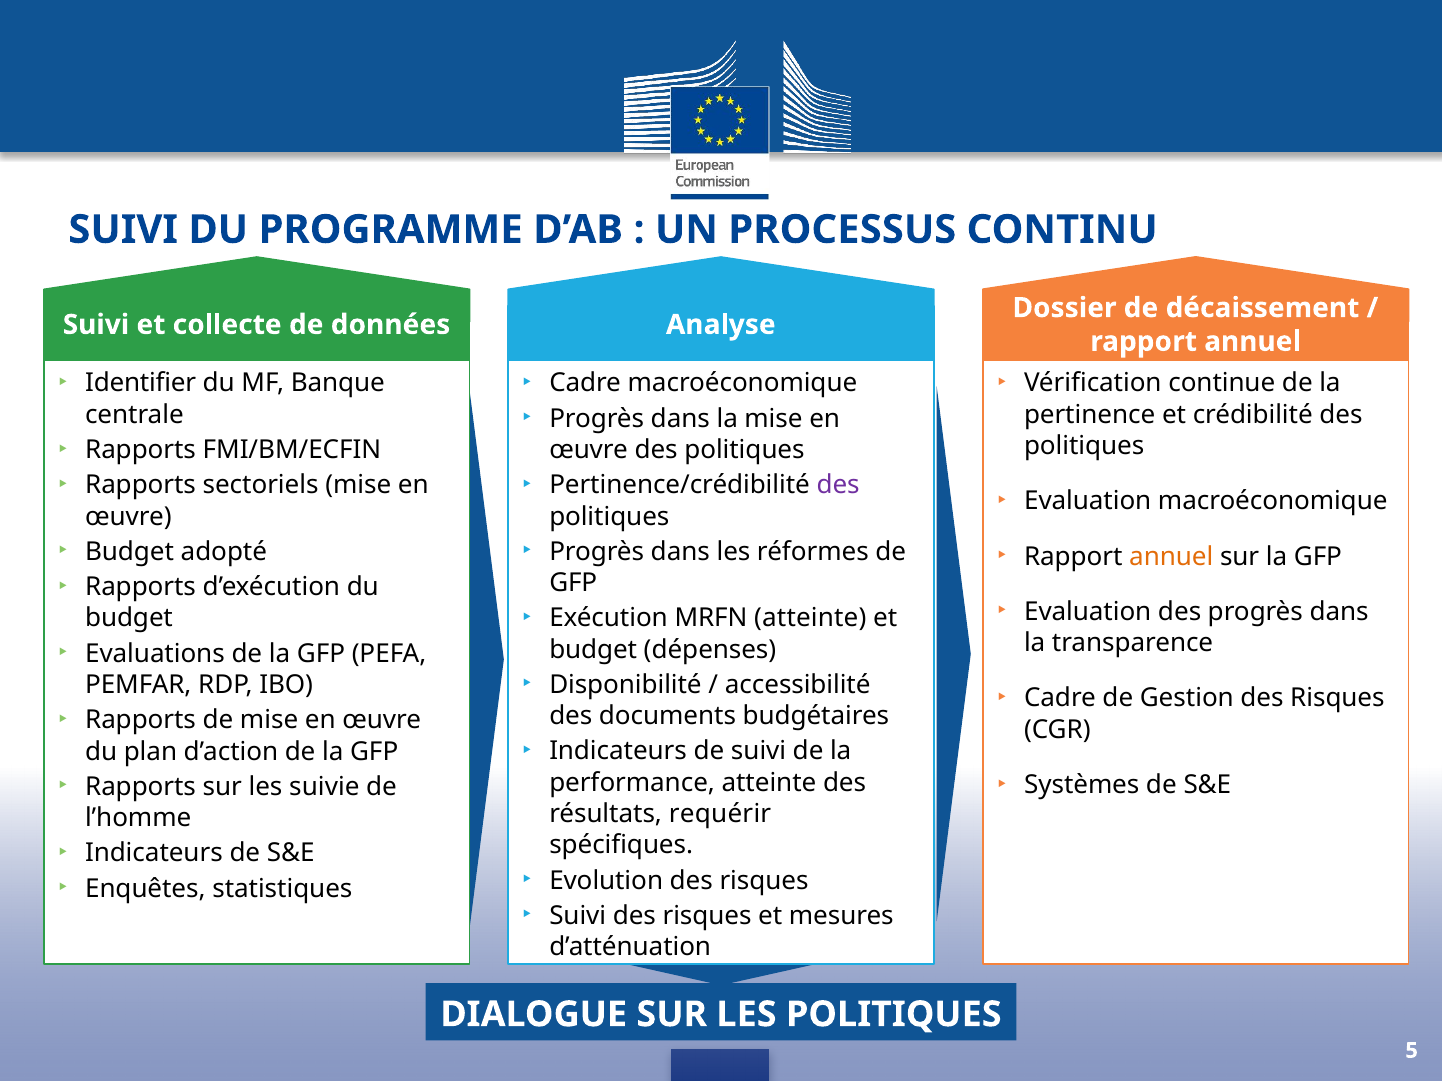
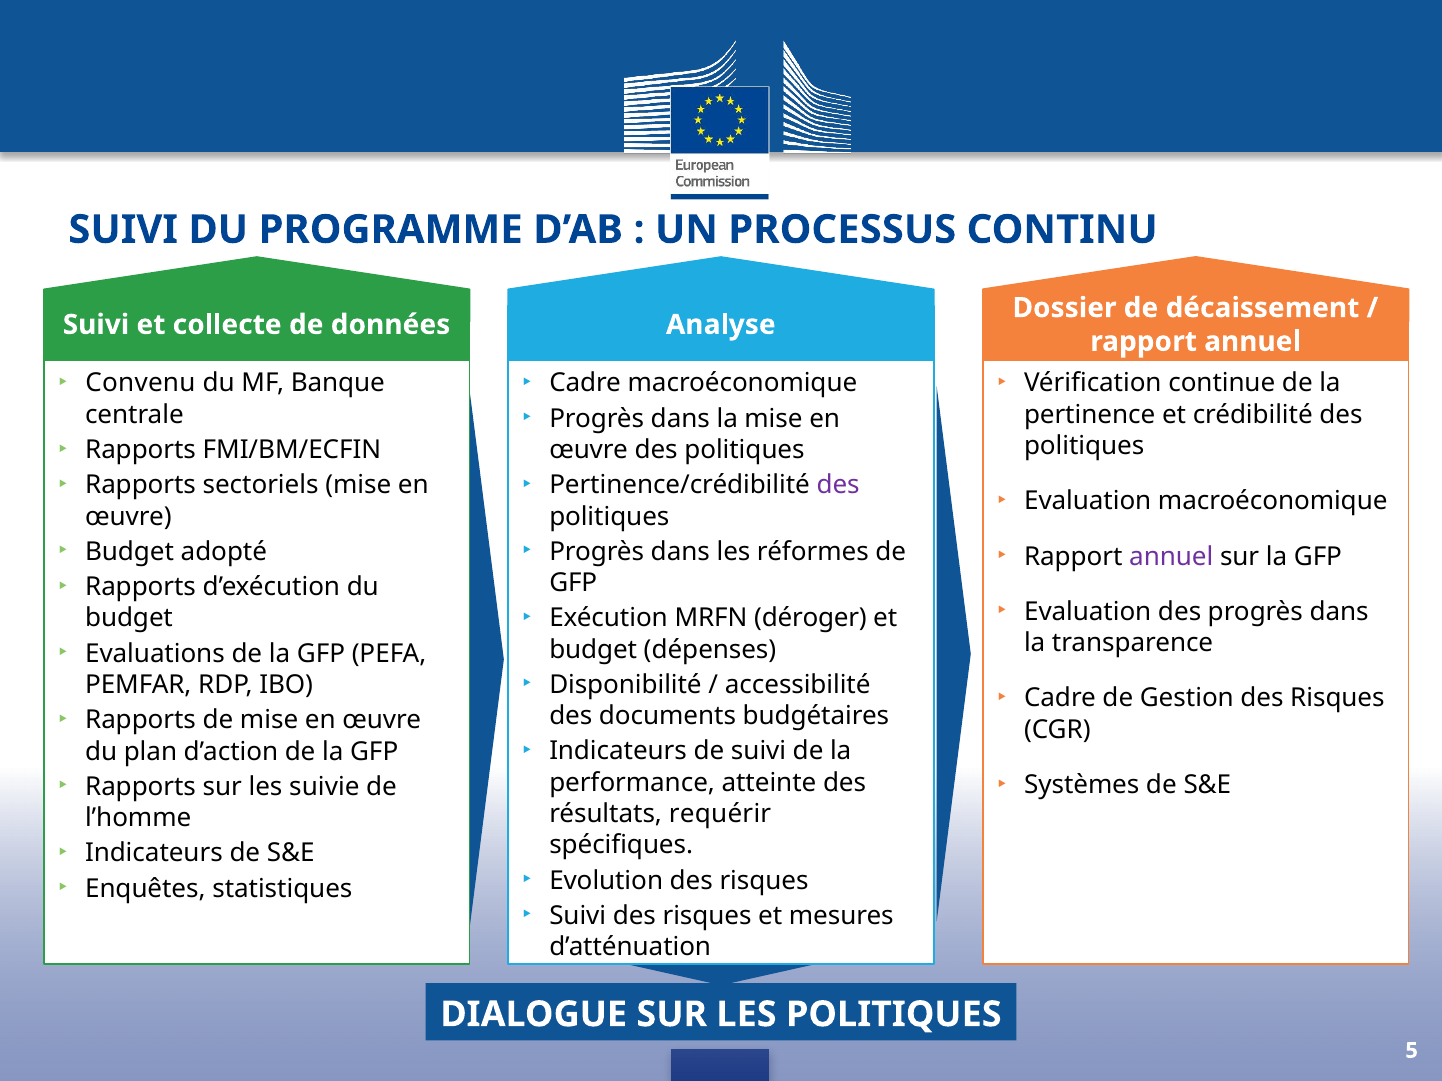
Identifier: Identifier -> Convenu
annuel at (1171, 557) colour: orange -> purple
MRFN atteinte: atteinte -> déroger
